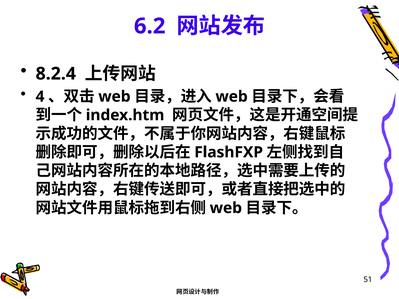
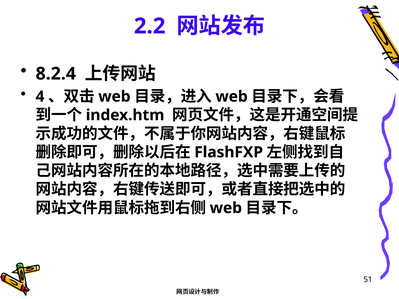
6.2: 6.2 -> 2.2
